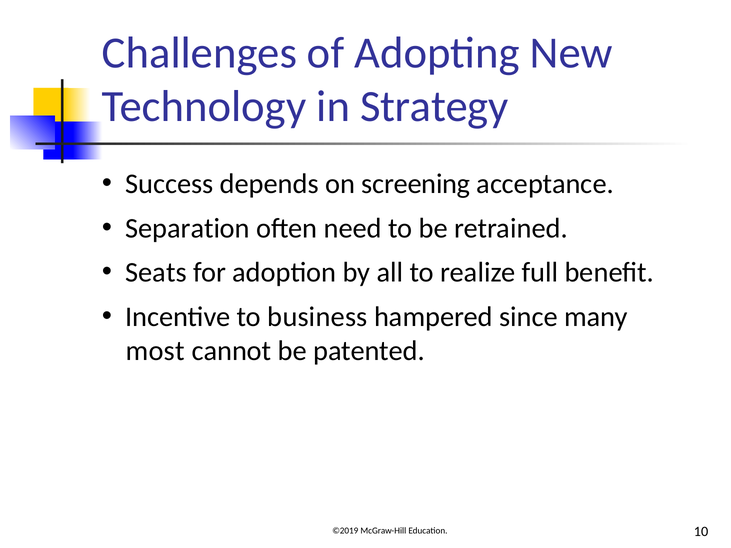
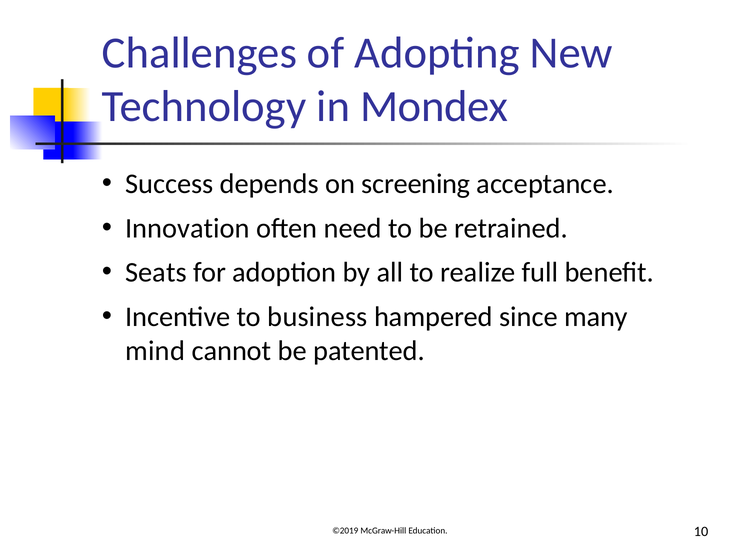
Strategy: Strategy -> Mondex
Separation: Separation -> Innovation
most: most -> mind
